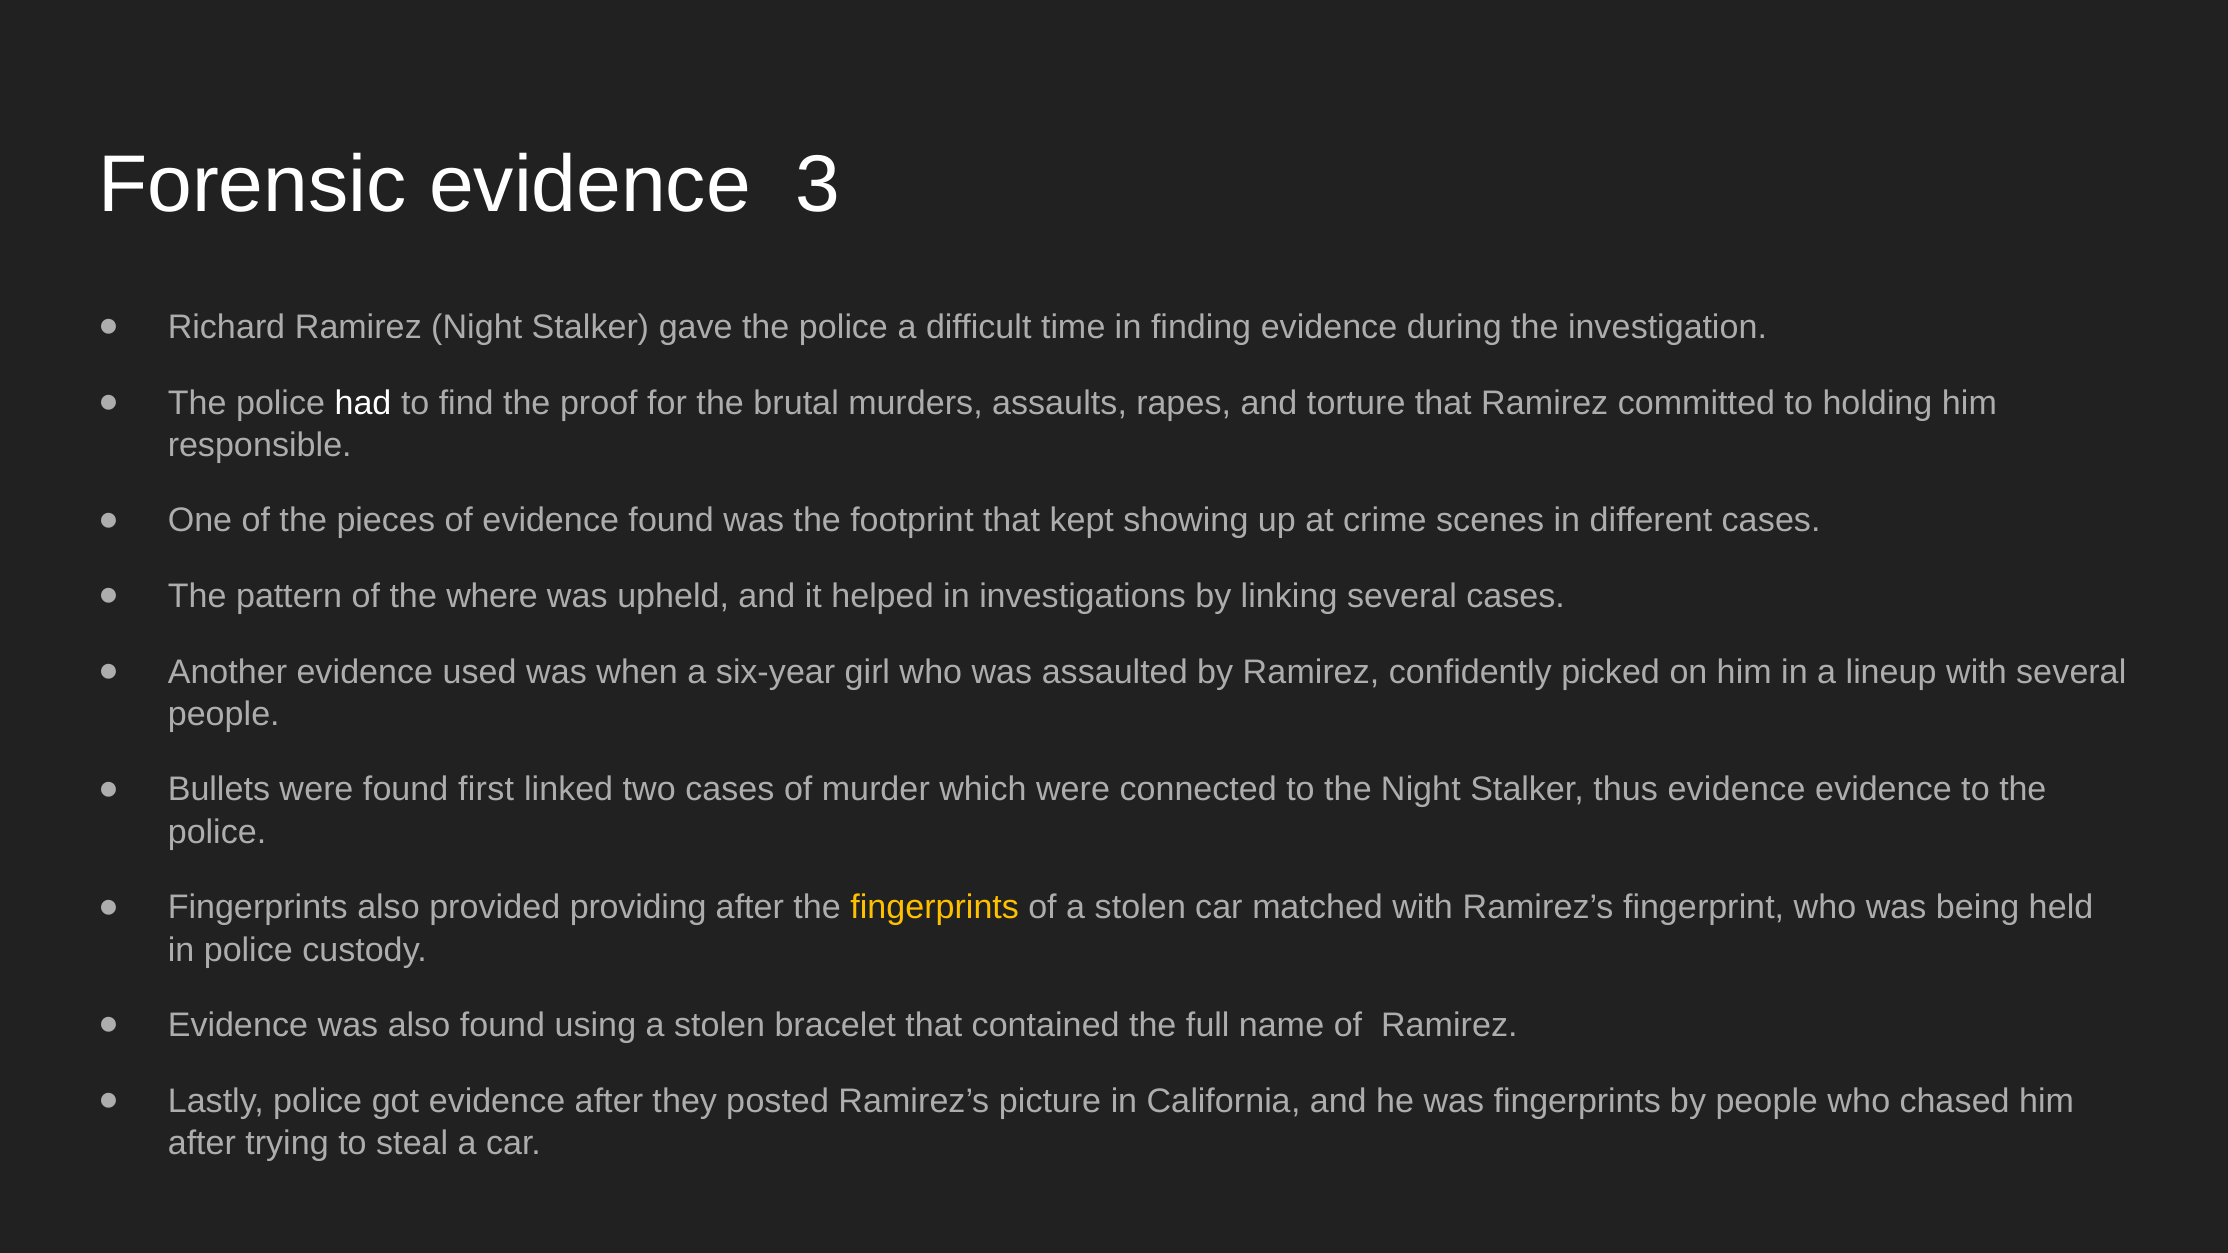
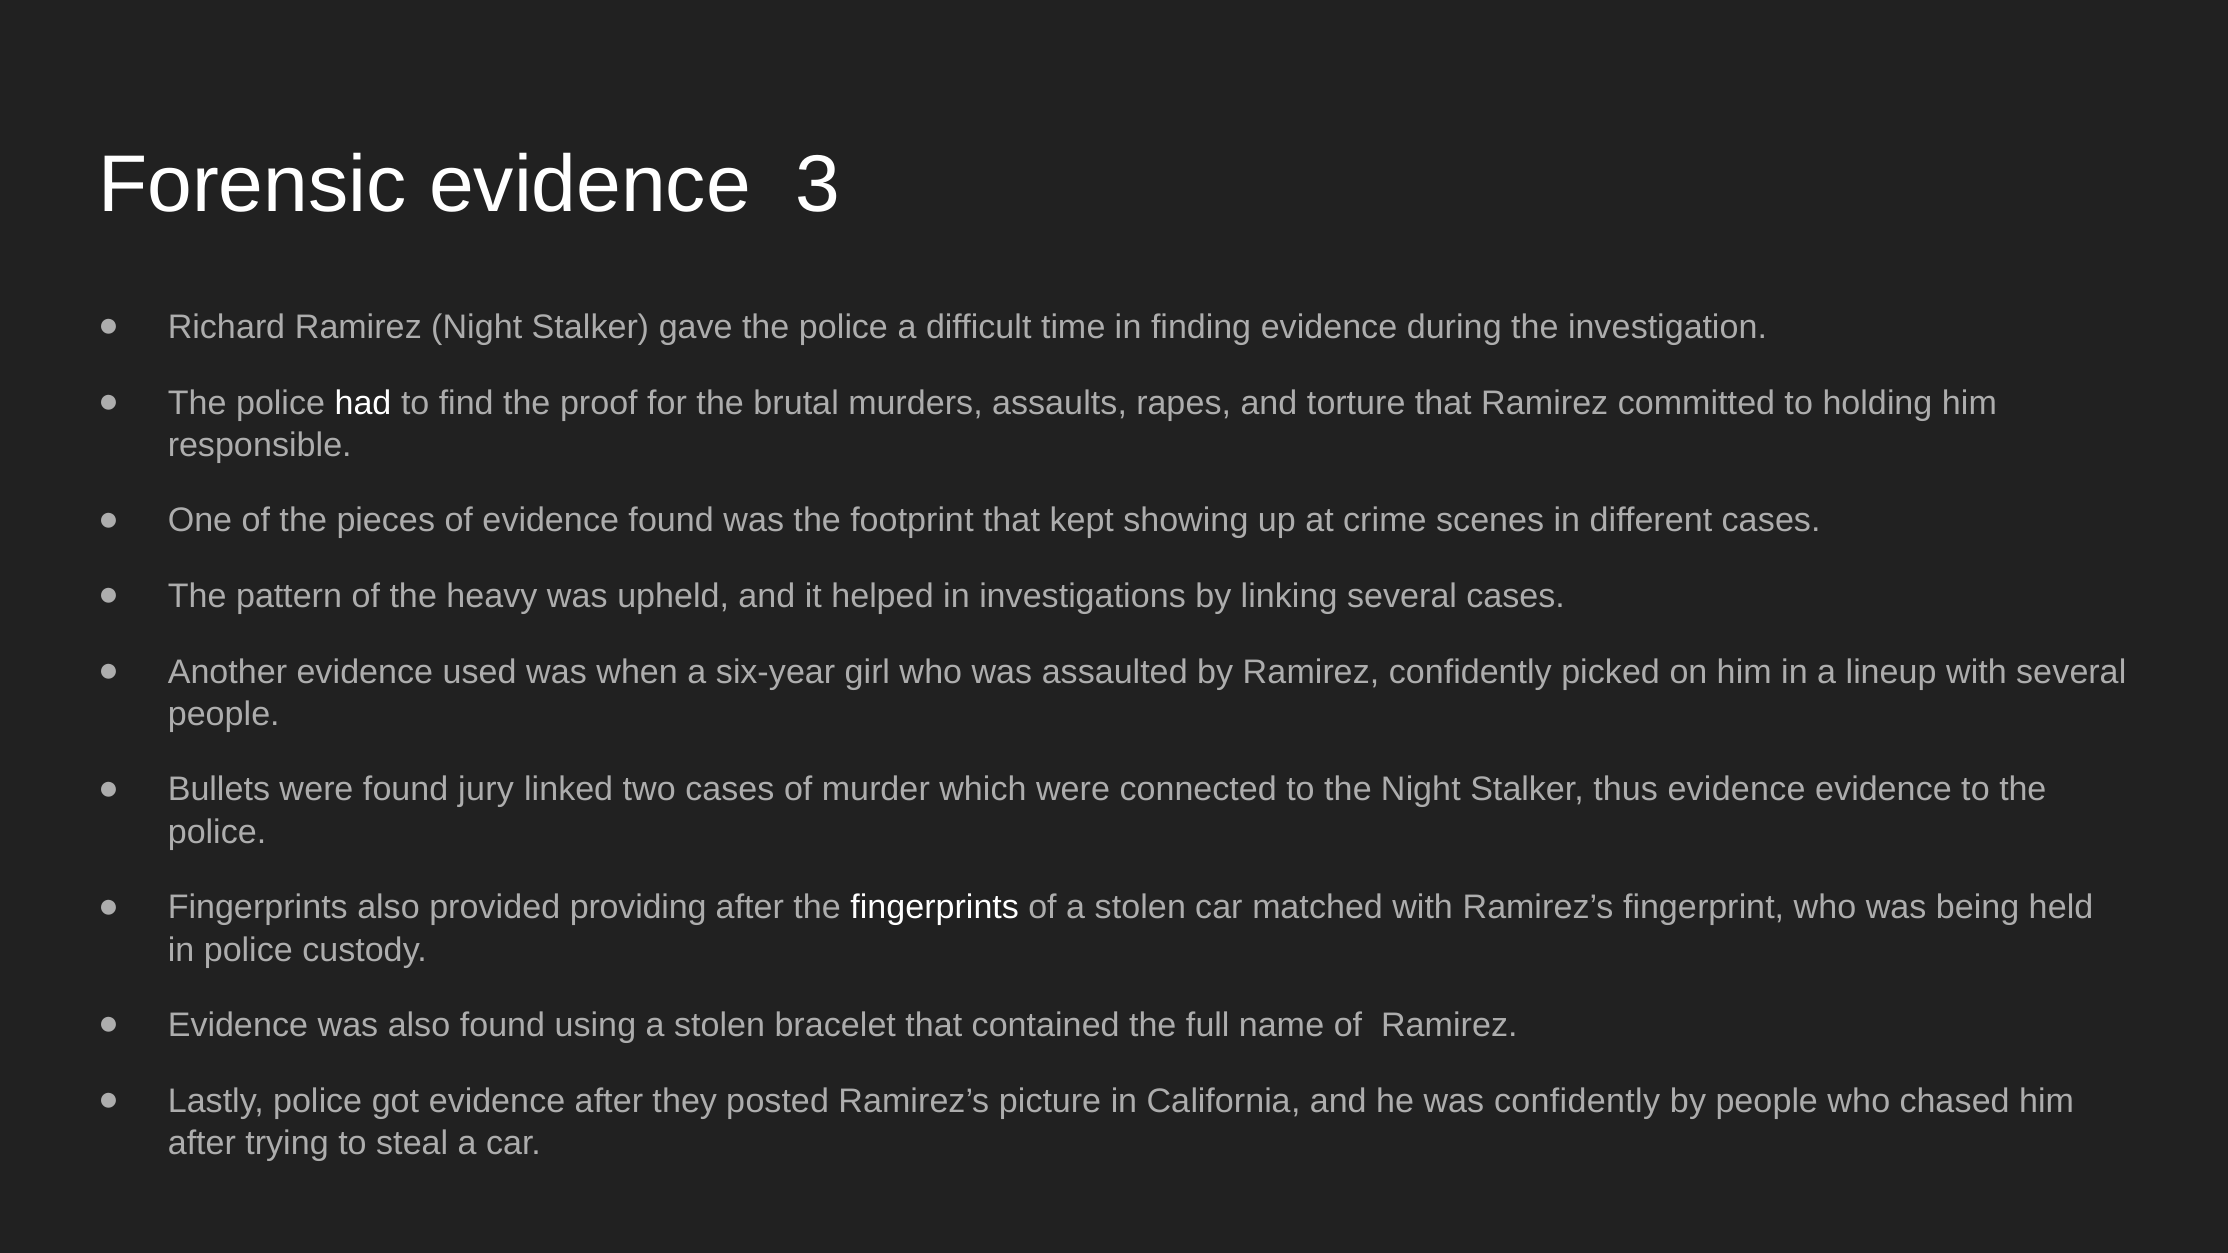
where: where -> heavy
first: first -> jury
fingerprints at (935, 908) colour: yellow -> white
was fingerprints: fingerprints -> confidently
